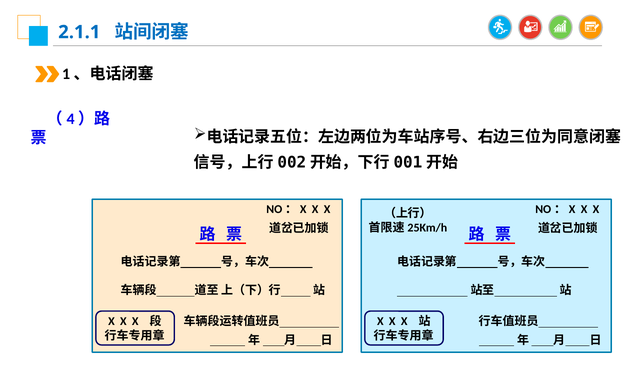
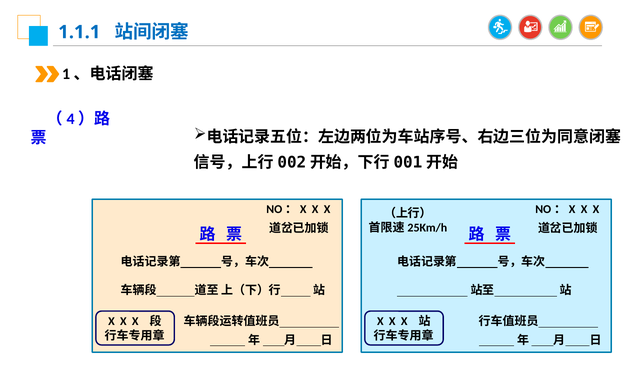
2.1.1: 2.1.1 -> 1.1.1
